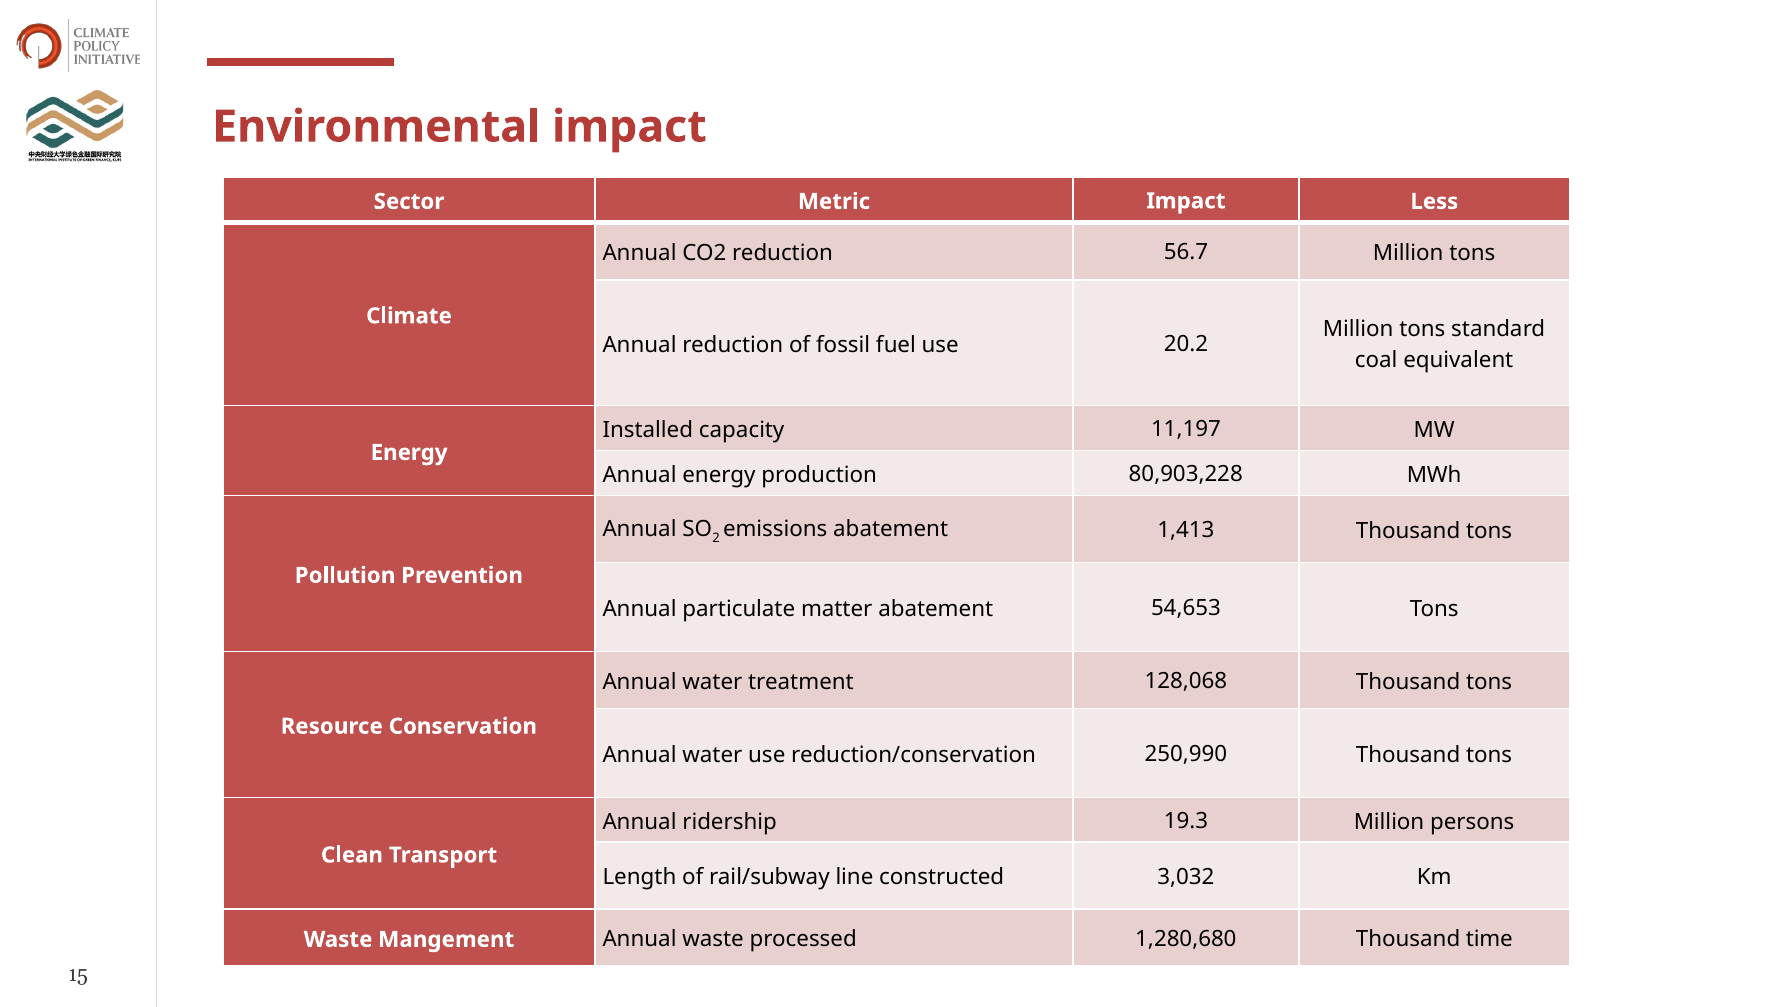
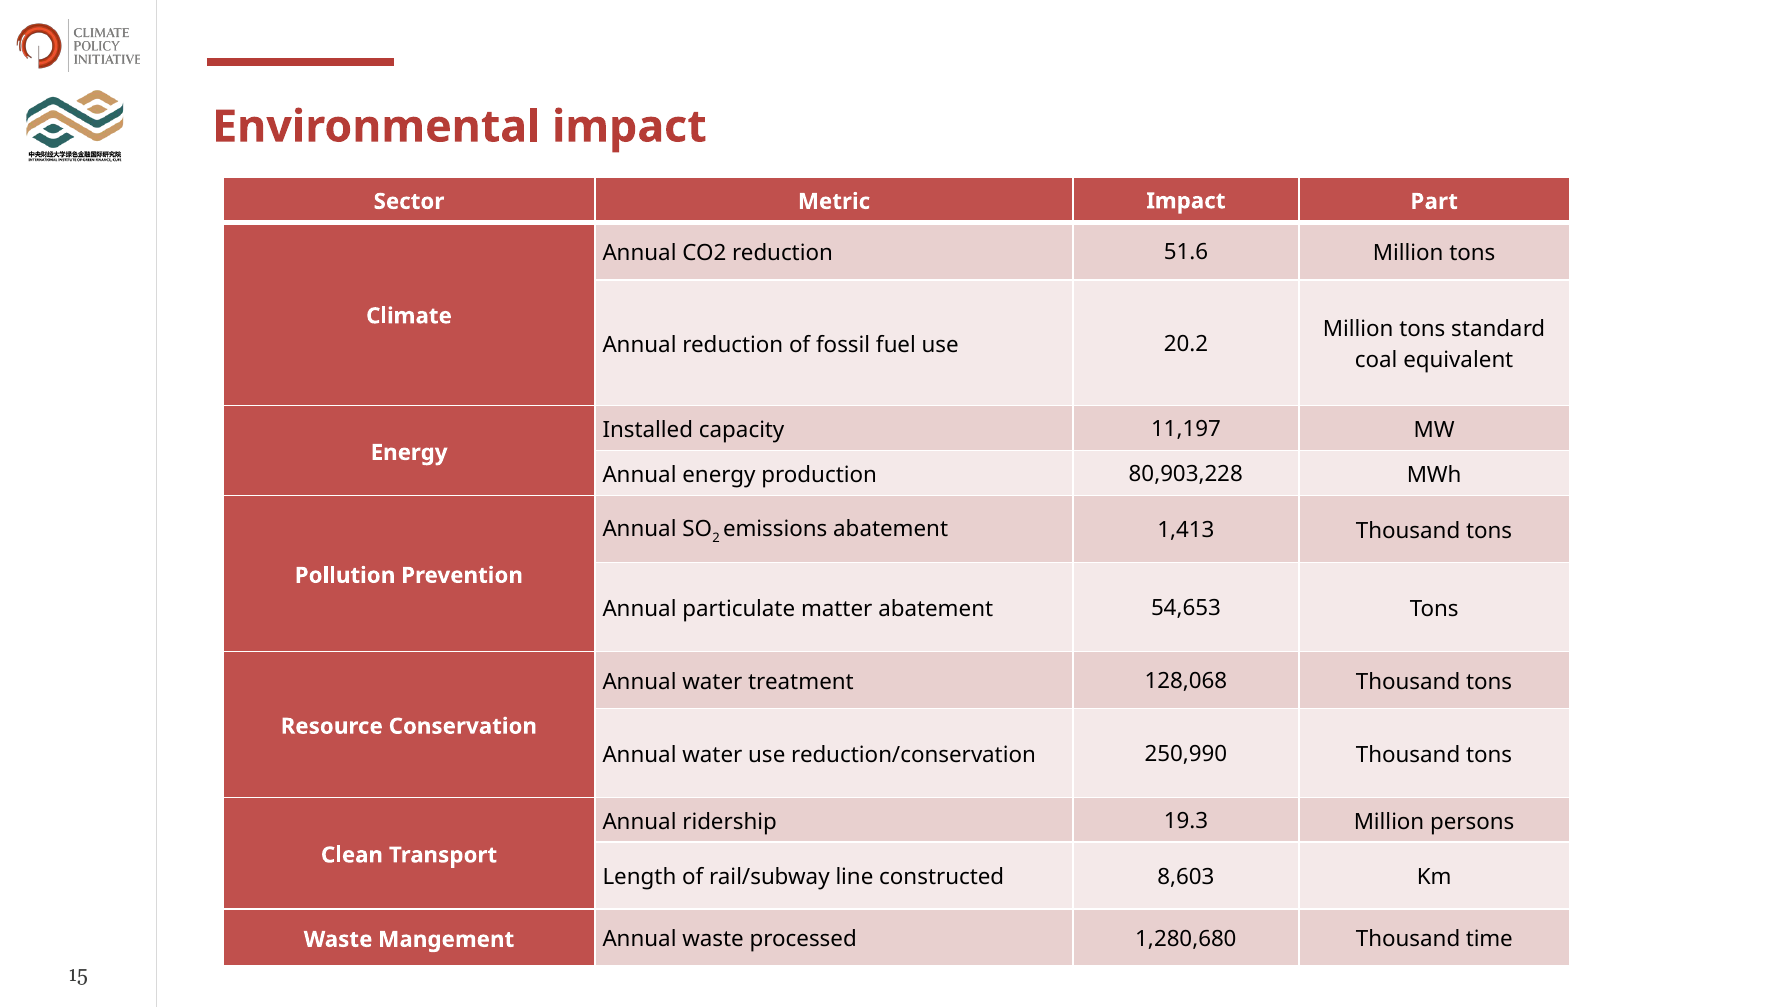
Less: Less -> Part
56.7: 56.7 -> 51.6
3,032: 3,032 -> 8,603
